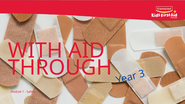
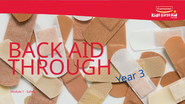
WITH: WITH -> BACK
